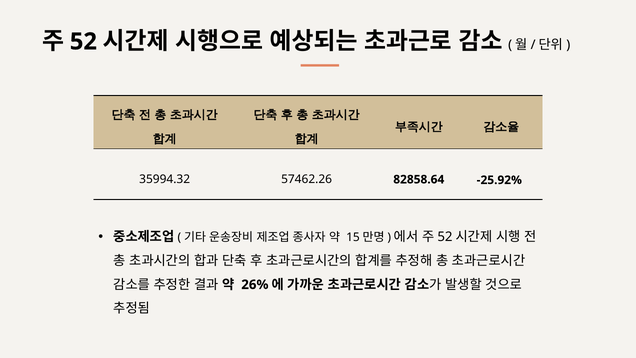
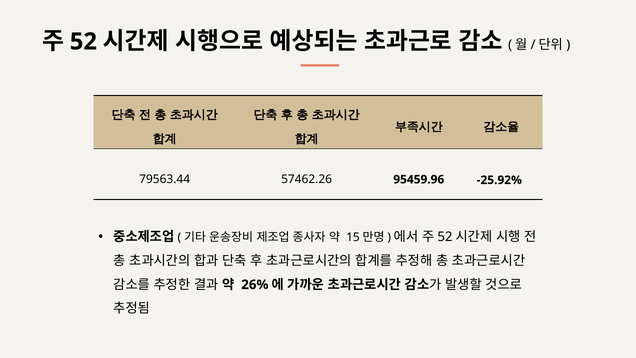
35994.32: 35994.32 -> 79563.44
82858.64: 82858.64 -> 95459.96
